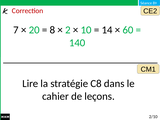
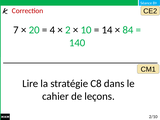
8: 8 -> 4
60: 60 -> 84
